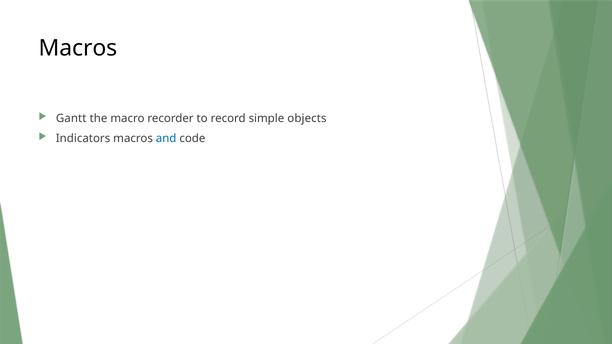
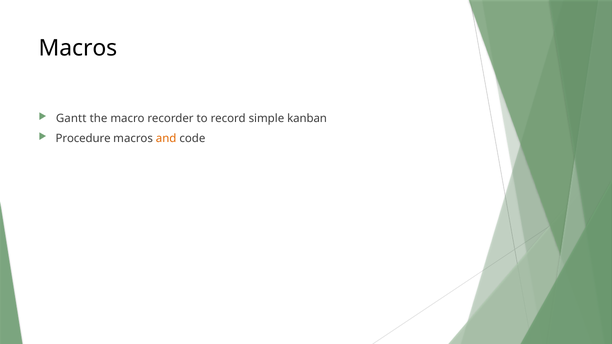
objects: objects -> kanban
Indicators: Indicators -> Procedure
and colour: blue -> orange
